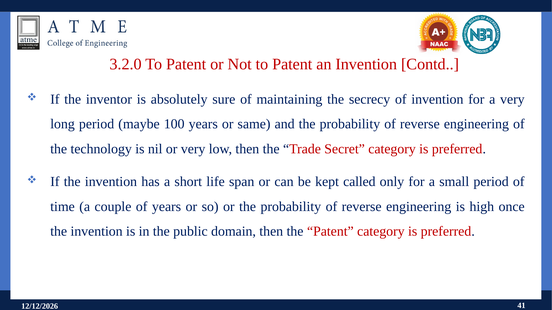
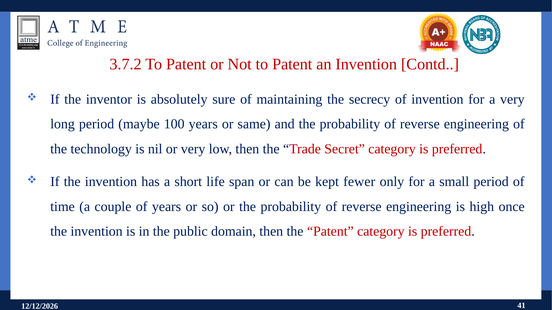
3.2.0: 3.2.0 -> 3.7.2
called: called -> fewer
